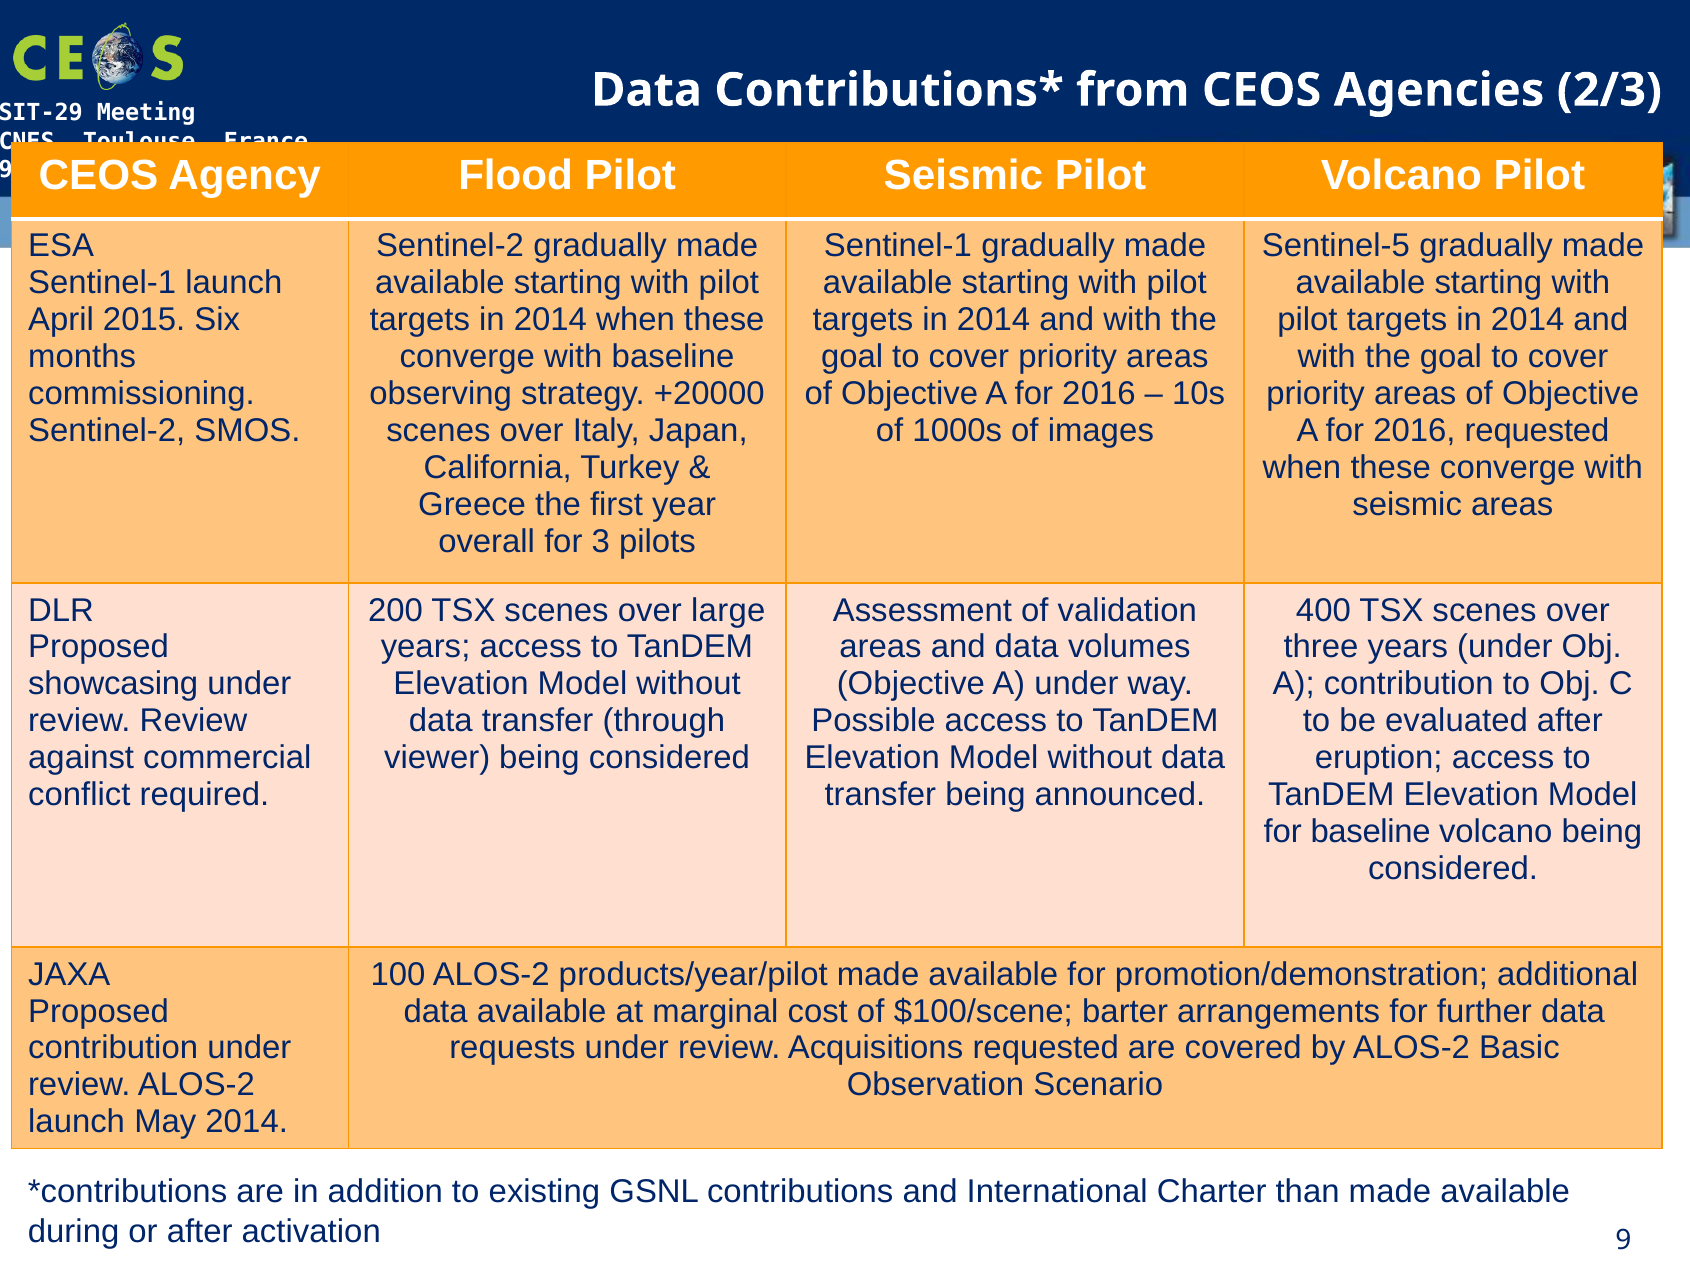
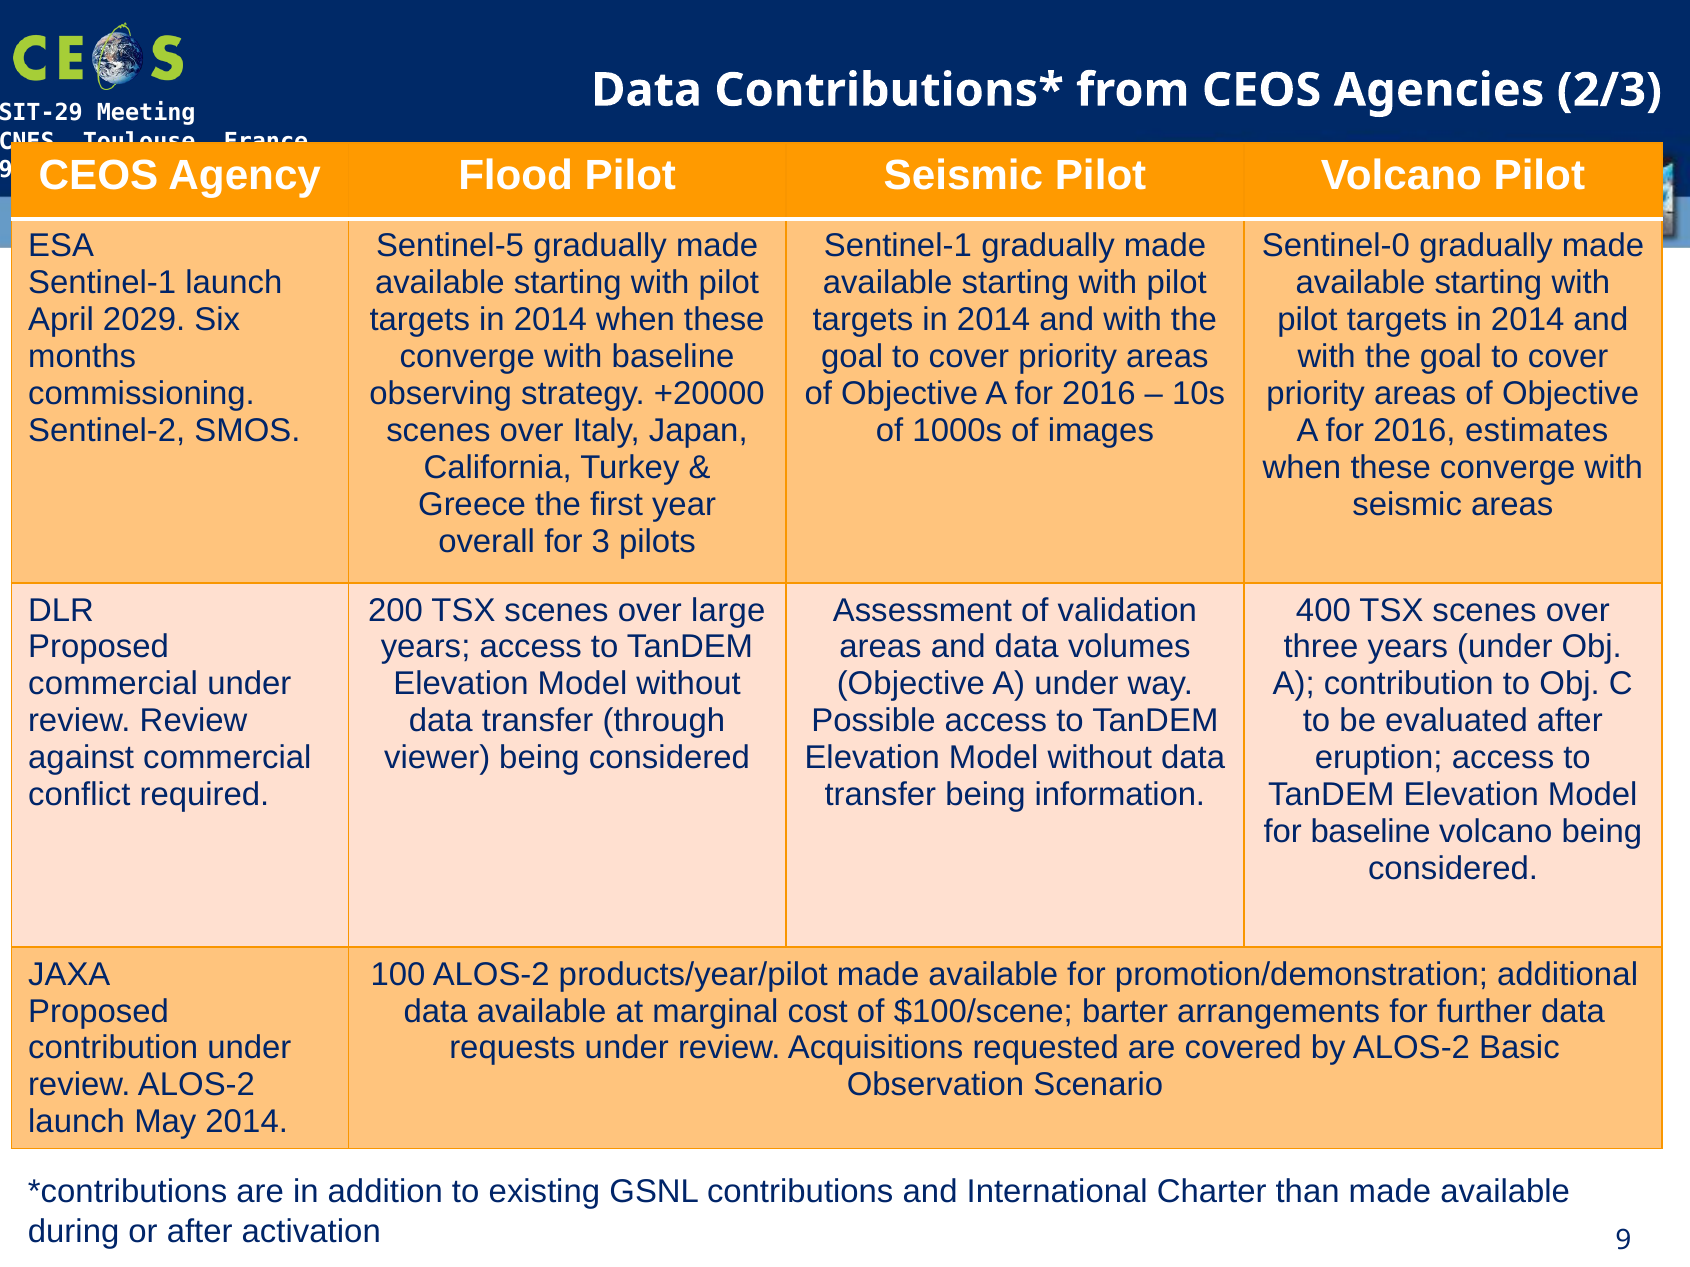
Sentinel-2 at (450, 246): Sentinel-2 -> Sentinel-5
Sentinel-5: Sentinel-5 -> Sentinel-0
2015: 2015 -> 2029
2016 requested: requested -> estimates
showcasing at (113, 684): showcasing -> commercial
announced: announced -> information
